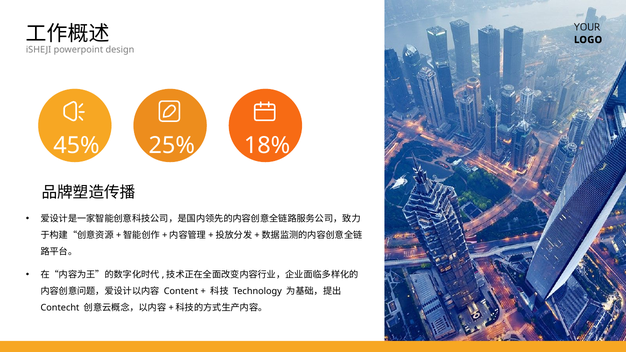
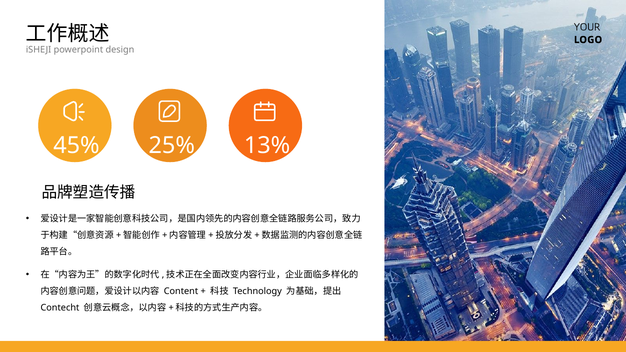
18%: 18% -> 13%
